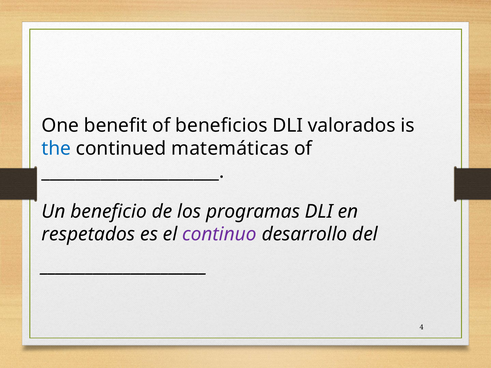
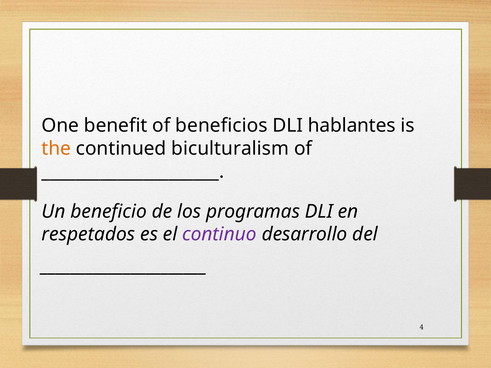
valorados: valorados -> hablantes
the colour: blue -> orange
matemáticas: matemáticas -> biculturalism
